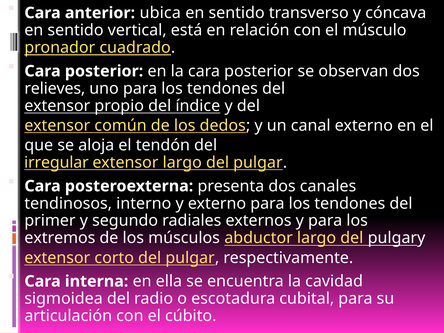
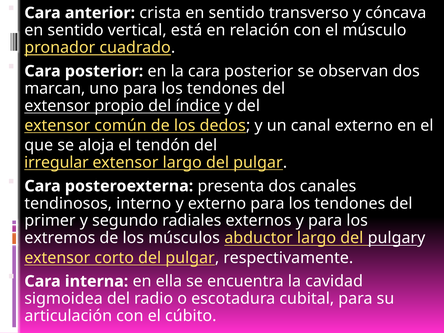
ubica: ubica -> crista
relieves: relieves -> marcan
